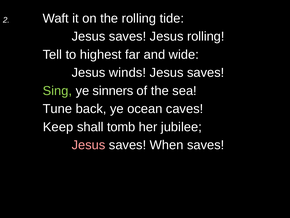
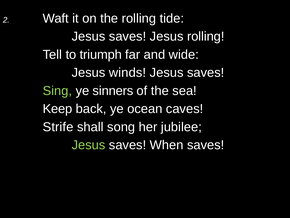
highest: highest -> triumph
Tune: Tune -> Keep
Keep: Keep -> Strife
tomb: tomb -> song
Jesus at (89, 145) colour: pink -> light green
